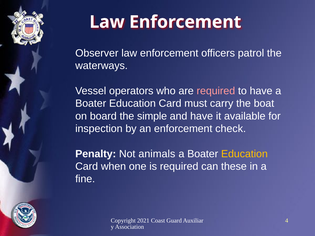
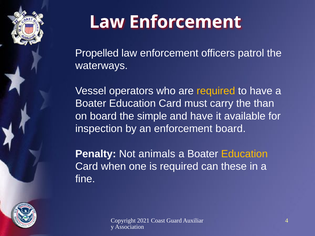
Observer: Observer -> Propelled
required at (216, 91) colour: pink -> yellow
boat: boat -> than
enforcement check: check -> board
